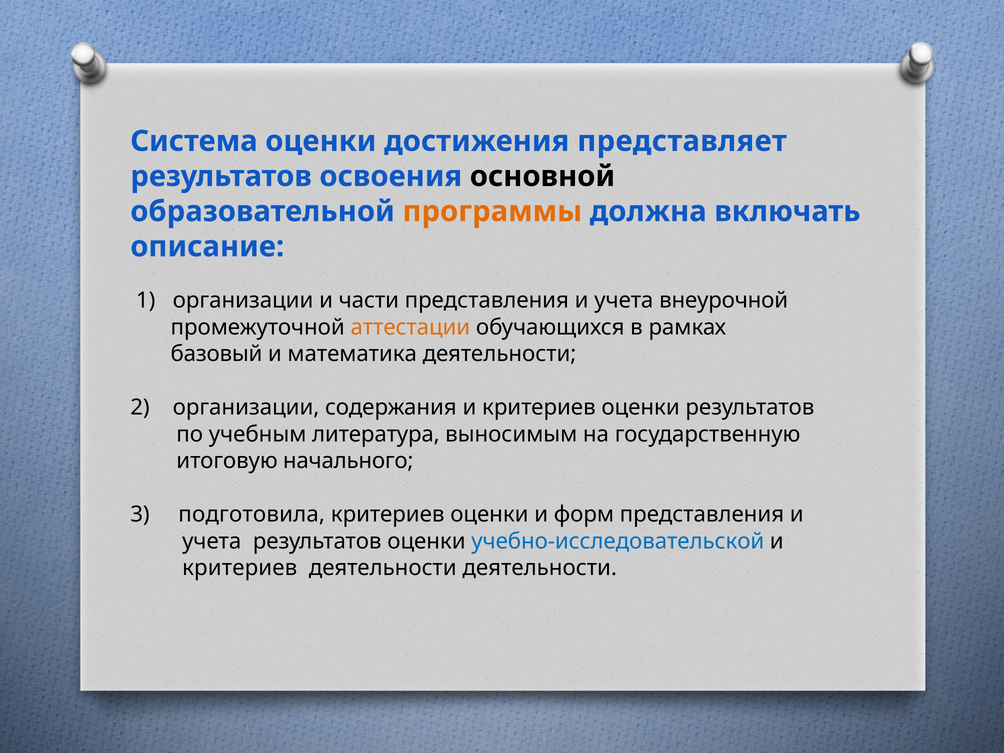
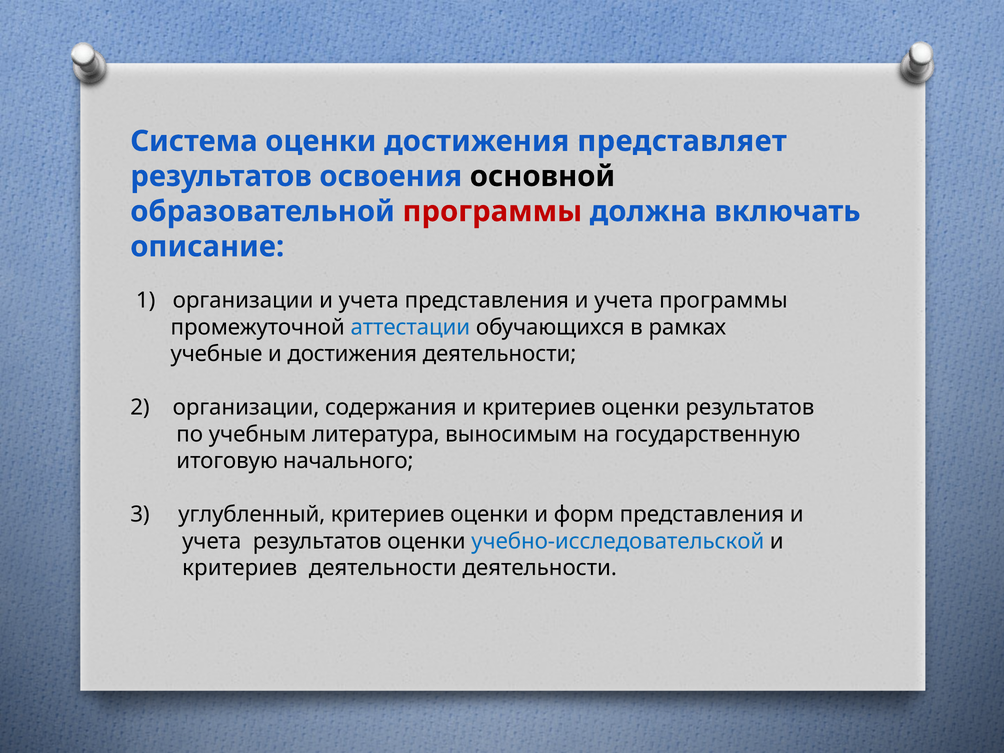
программы at (492, 211) colour: orange -> red
организации и части: части -> учета
учета внеурочной: внеурочной -> программы
аттестации colour: orange -> blue
базовый: базовый -> учебные
и математика: математика -> достижения
подготовила: подготовила -> углубленный
